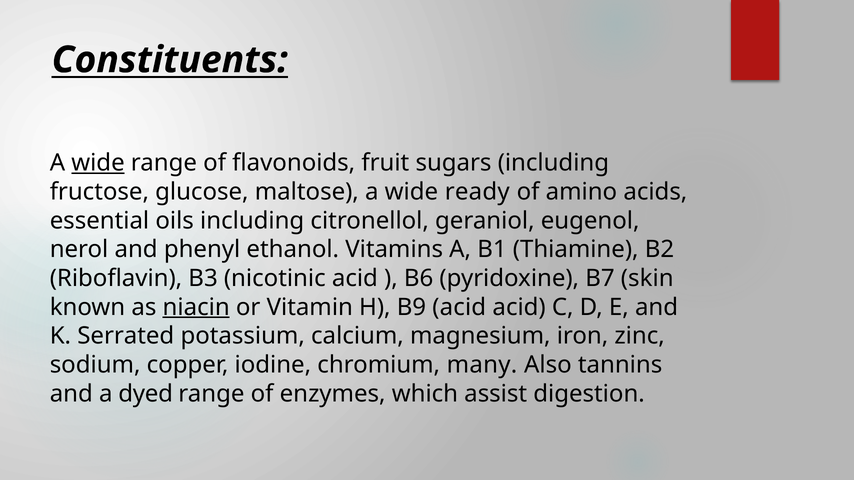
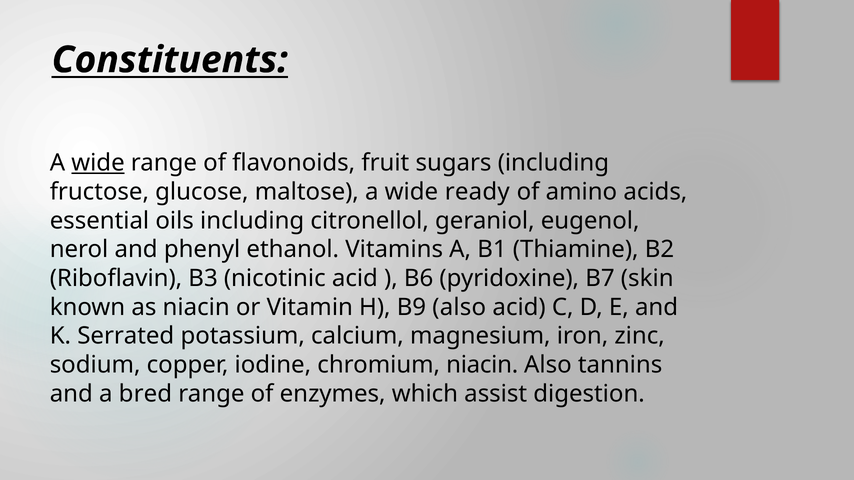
niacin at (196, 307) underline: present -> none
B9 acid: acid -> also
chromium many: many -> niacin
dyed: dyed -> bred
